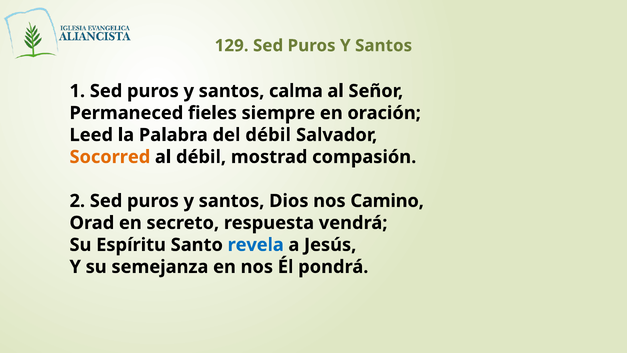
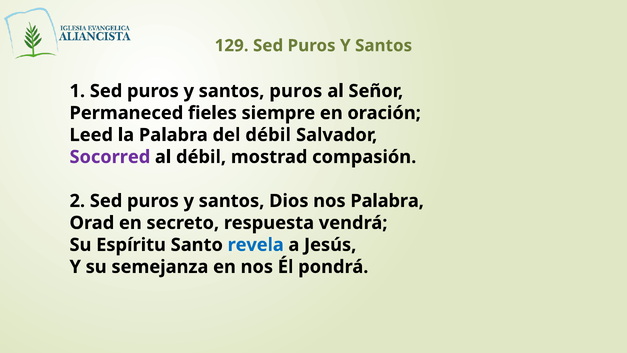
santos calma: calma -> puros
Socorred colour: orange -> purple
nos Camino: Camino -> Palabra
